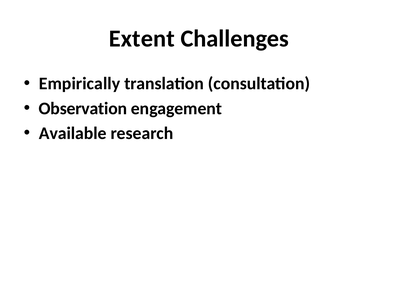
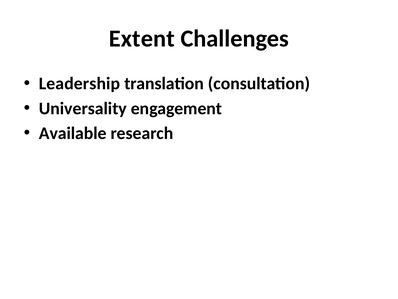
Empirically: Empirically -> Leadership
Observation: Observation -> Universality
